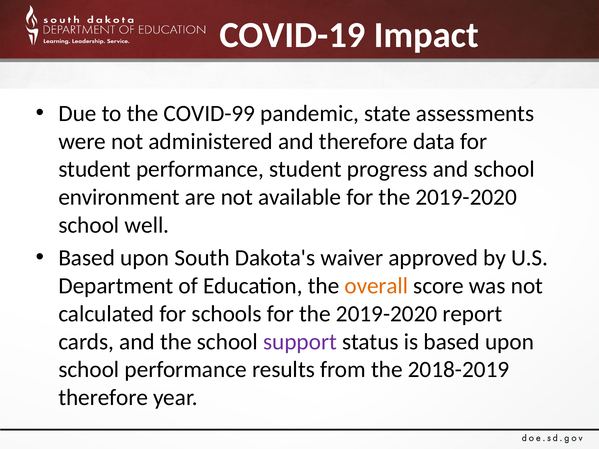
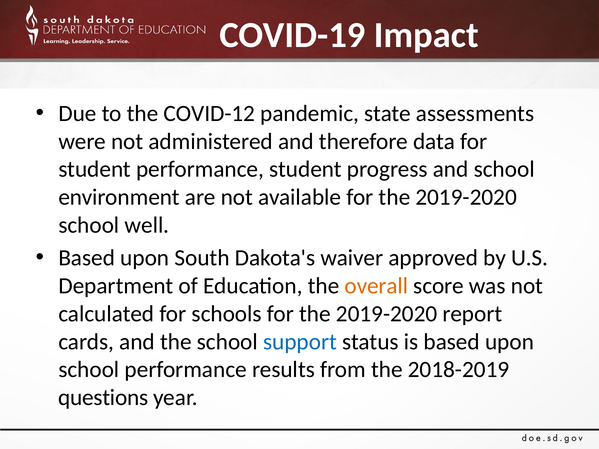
COVID-99: COVID-99 -> COVID-12
support colour: purple -> blue
therefore at (103, 398): therefore -> questions
